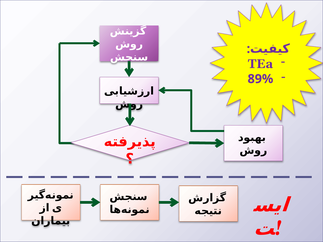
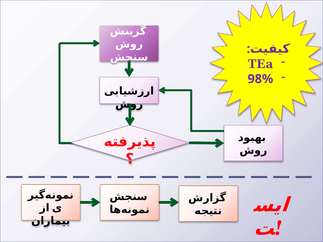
89%: 89% -> 98%
